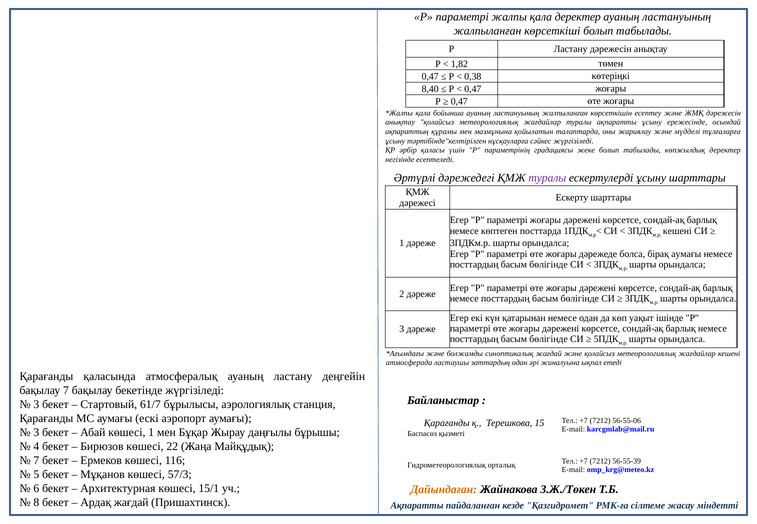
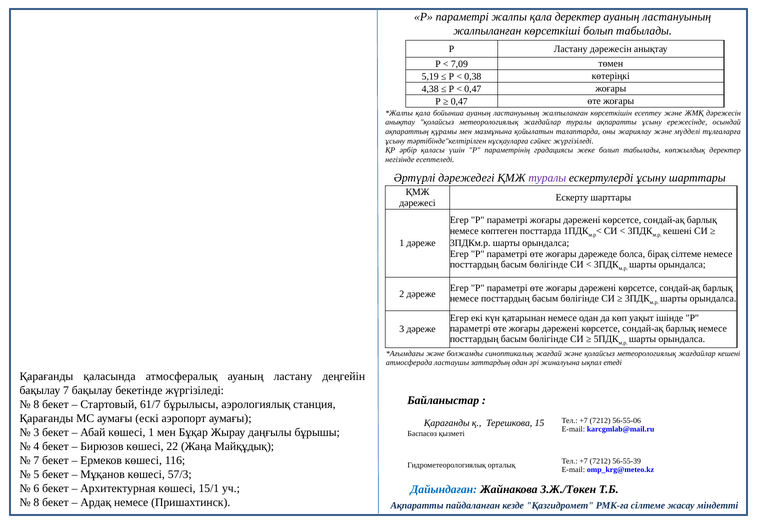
1,82: 1,82 -> 7,09
0,47 at (430, 77): 0,47 -> 5,19
8,40: 8,40 -> 4,38
бірақ аумағы: аумағы -> сілтеме
3 at (36, 405): 3 -> 8
Дайындаған colour: orange -> blue
Ардақ жағдай: жағдай -> немесе
